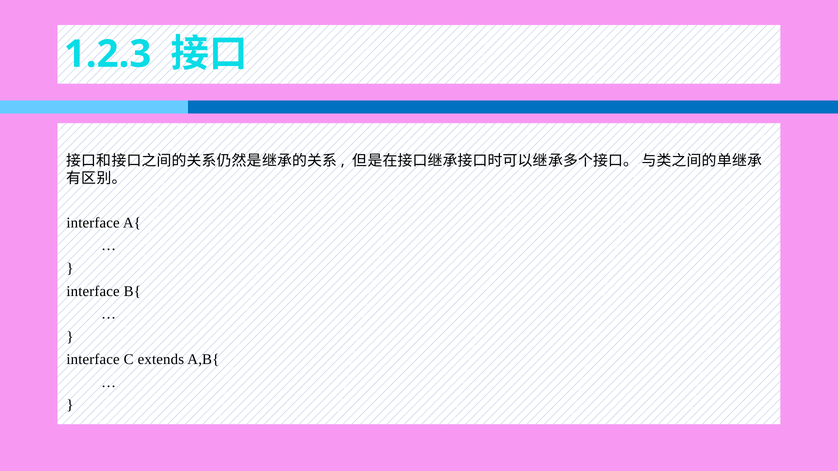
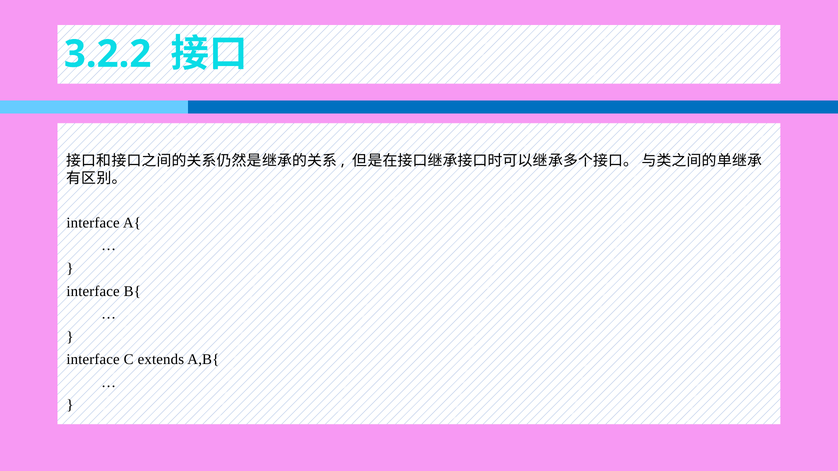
1.2.3: 1.2.3 -> 3.2.2
